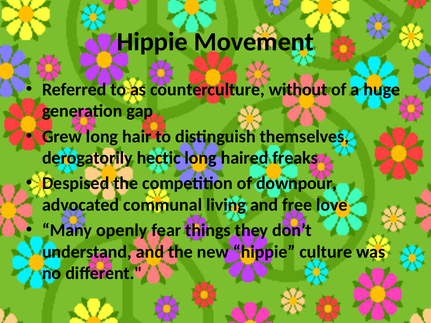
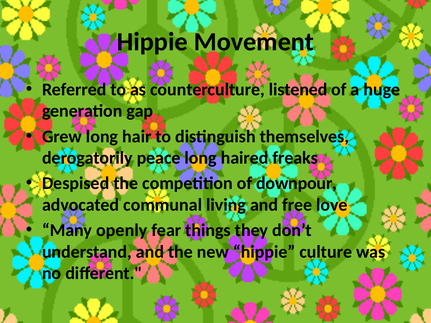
without: without -> listened
hectic: hectic -> peace
